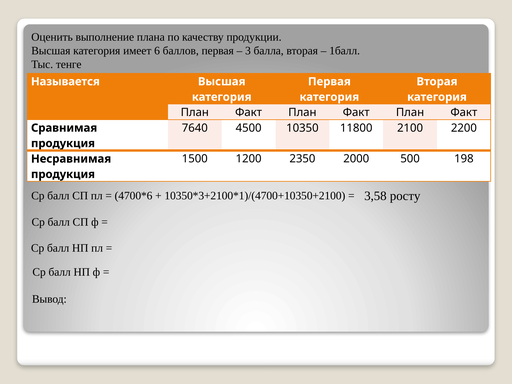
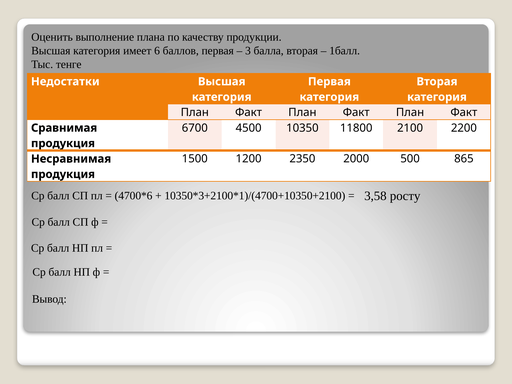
Называется: Называется -> Недостатки
7640: 7640 -> 6700
198: 198 -> 865
